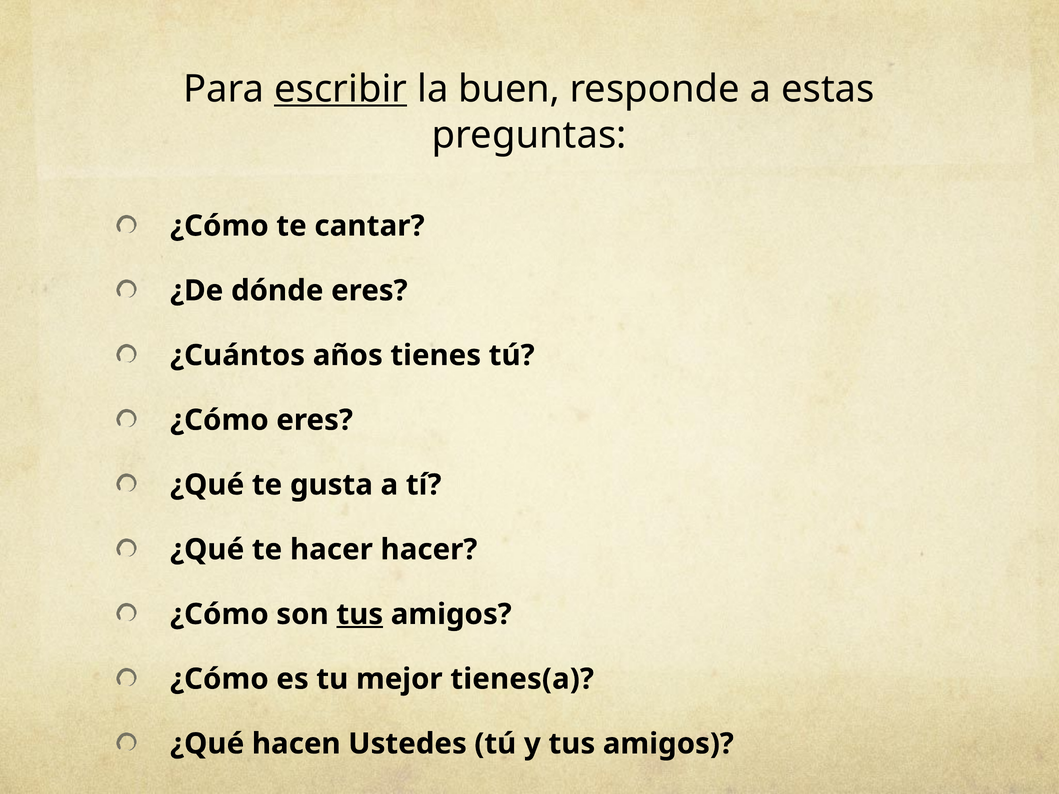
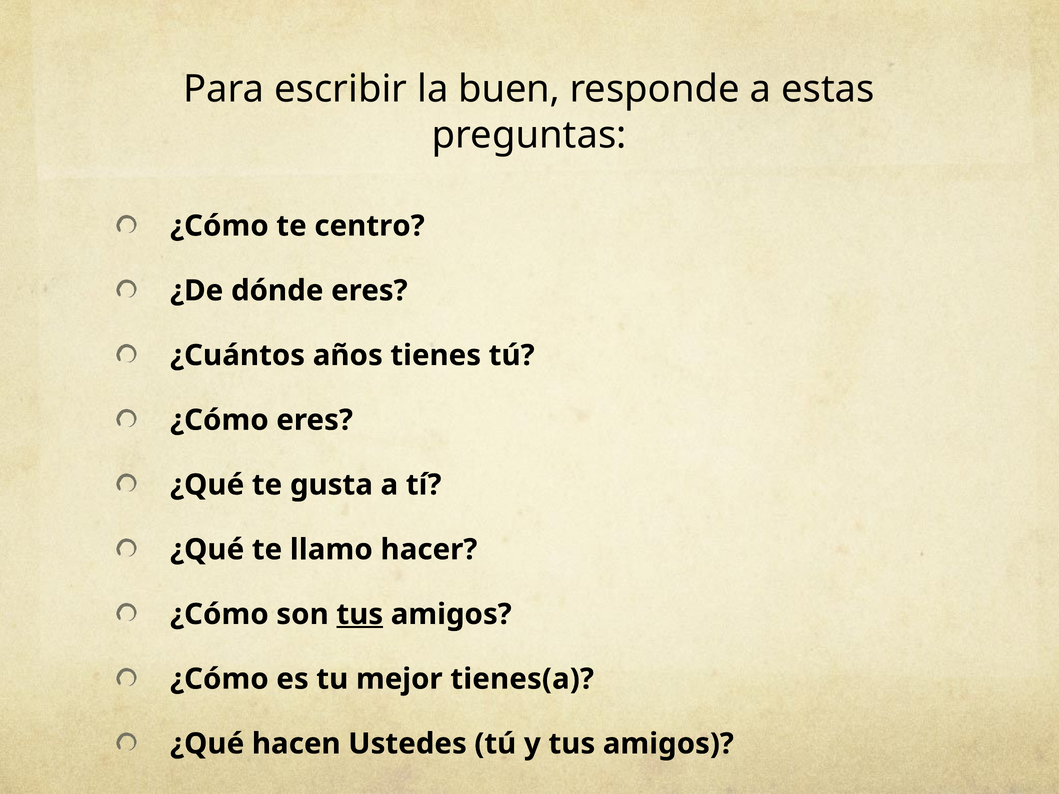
escribir underline: present -> none
cantar: cantar -> centro
te hacer: hacer -> llamo
